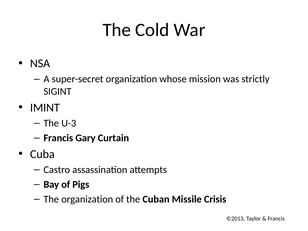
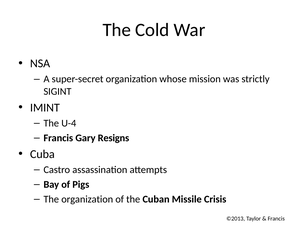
U-3: U-3 -> U-4
Curtain: Curtain -> Resigns
